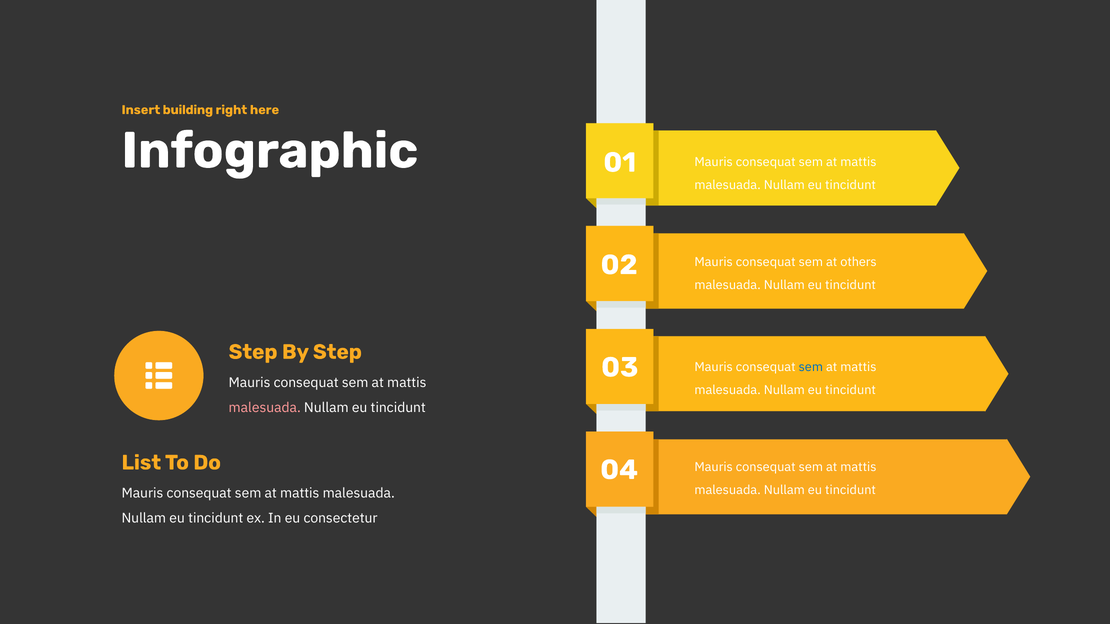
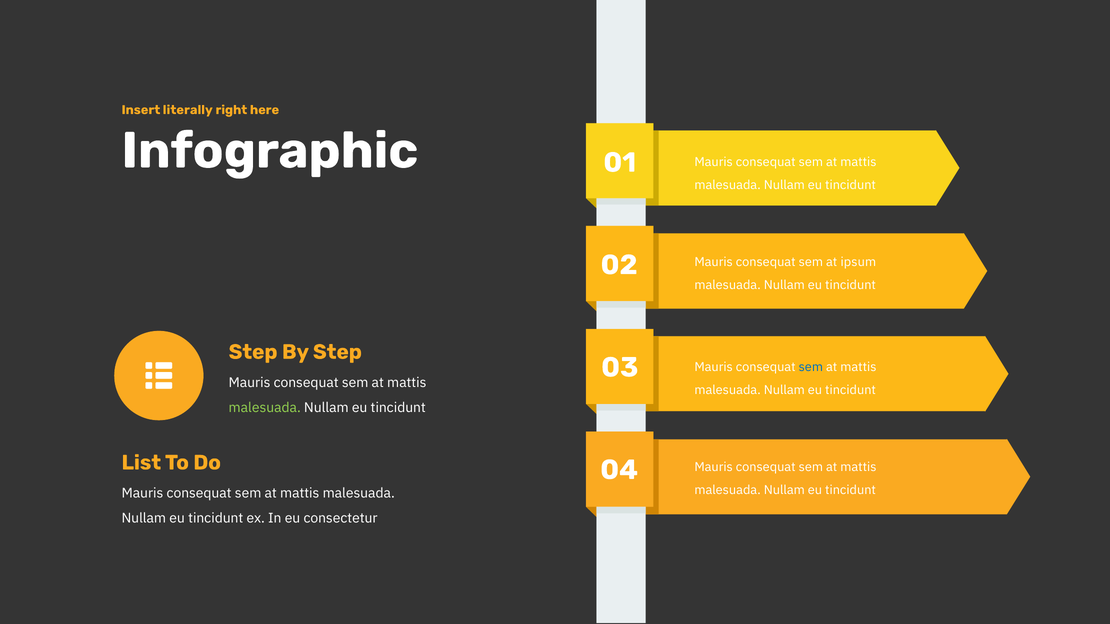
building: building -> literally
others: others -> ipsum
malesuada at (265, 408) colour: pink -> light green
